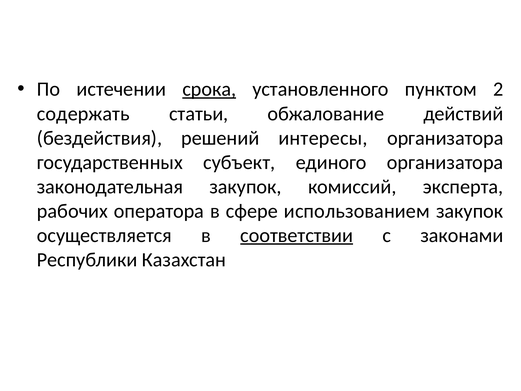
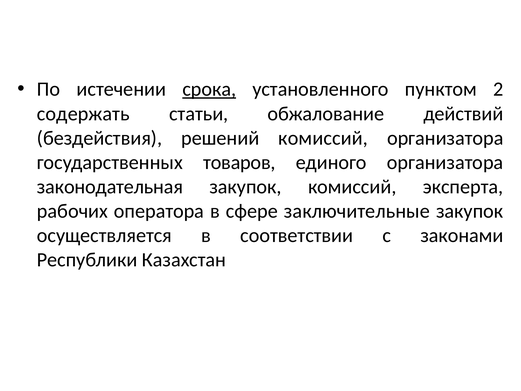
решений интересы: интересы -> комиссий
субъект: субъект -> товаров
использованием: использованием -> заключительные
соответствии underline: present -> none
